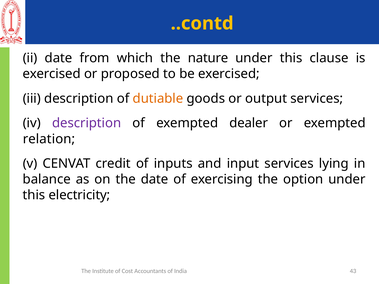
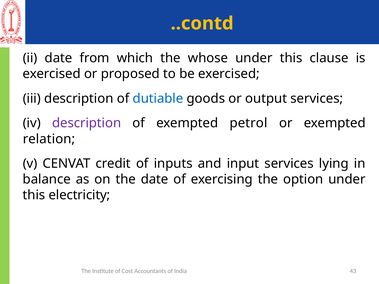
nature: nature -> whose
dutiable colour: orange -> blue
dealer: dealer -> petrol
